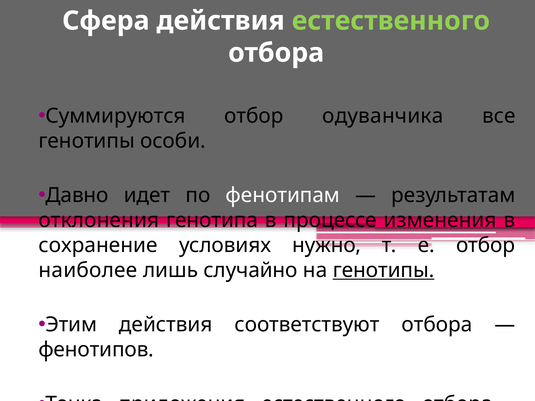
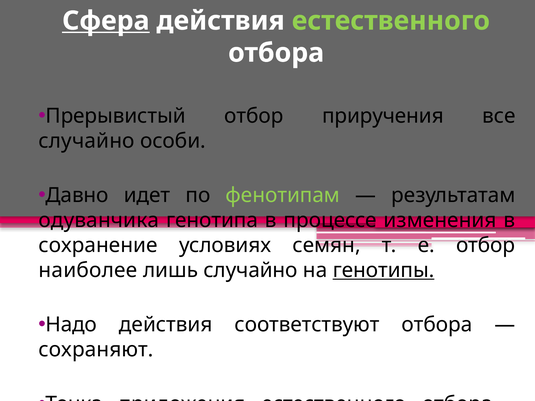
Сфера underline: none -> present
Суммируются: Суммируются -> Прерывистый
одуванчика: одуванчика -> приручения
генотипы at (87, 141): генотипы -> случайно
фенотипам colour: white -> light green
отклонения: отклонения -> одуванчика
нужно: нужно -> семян
Этим: Этим -> Надо
фенотипов: фенотипов -> сохраняют
